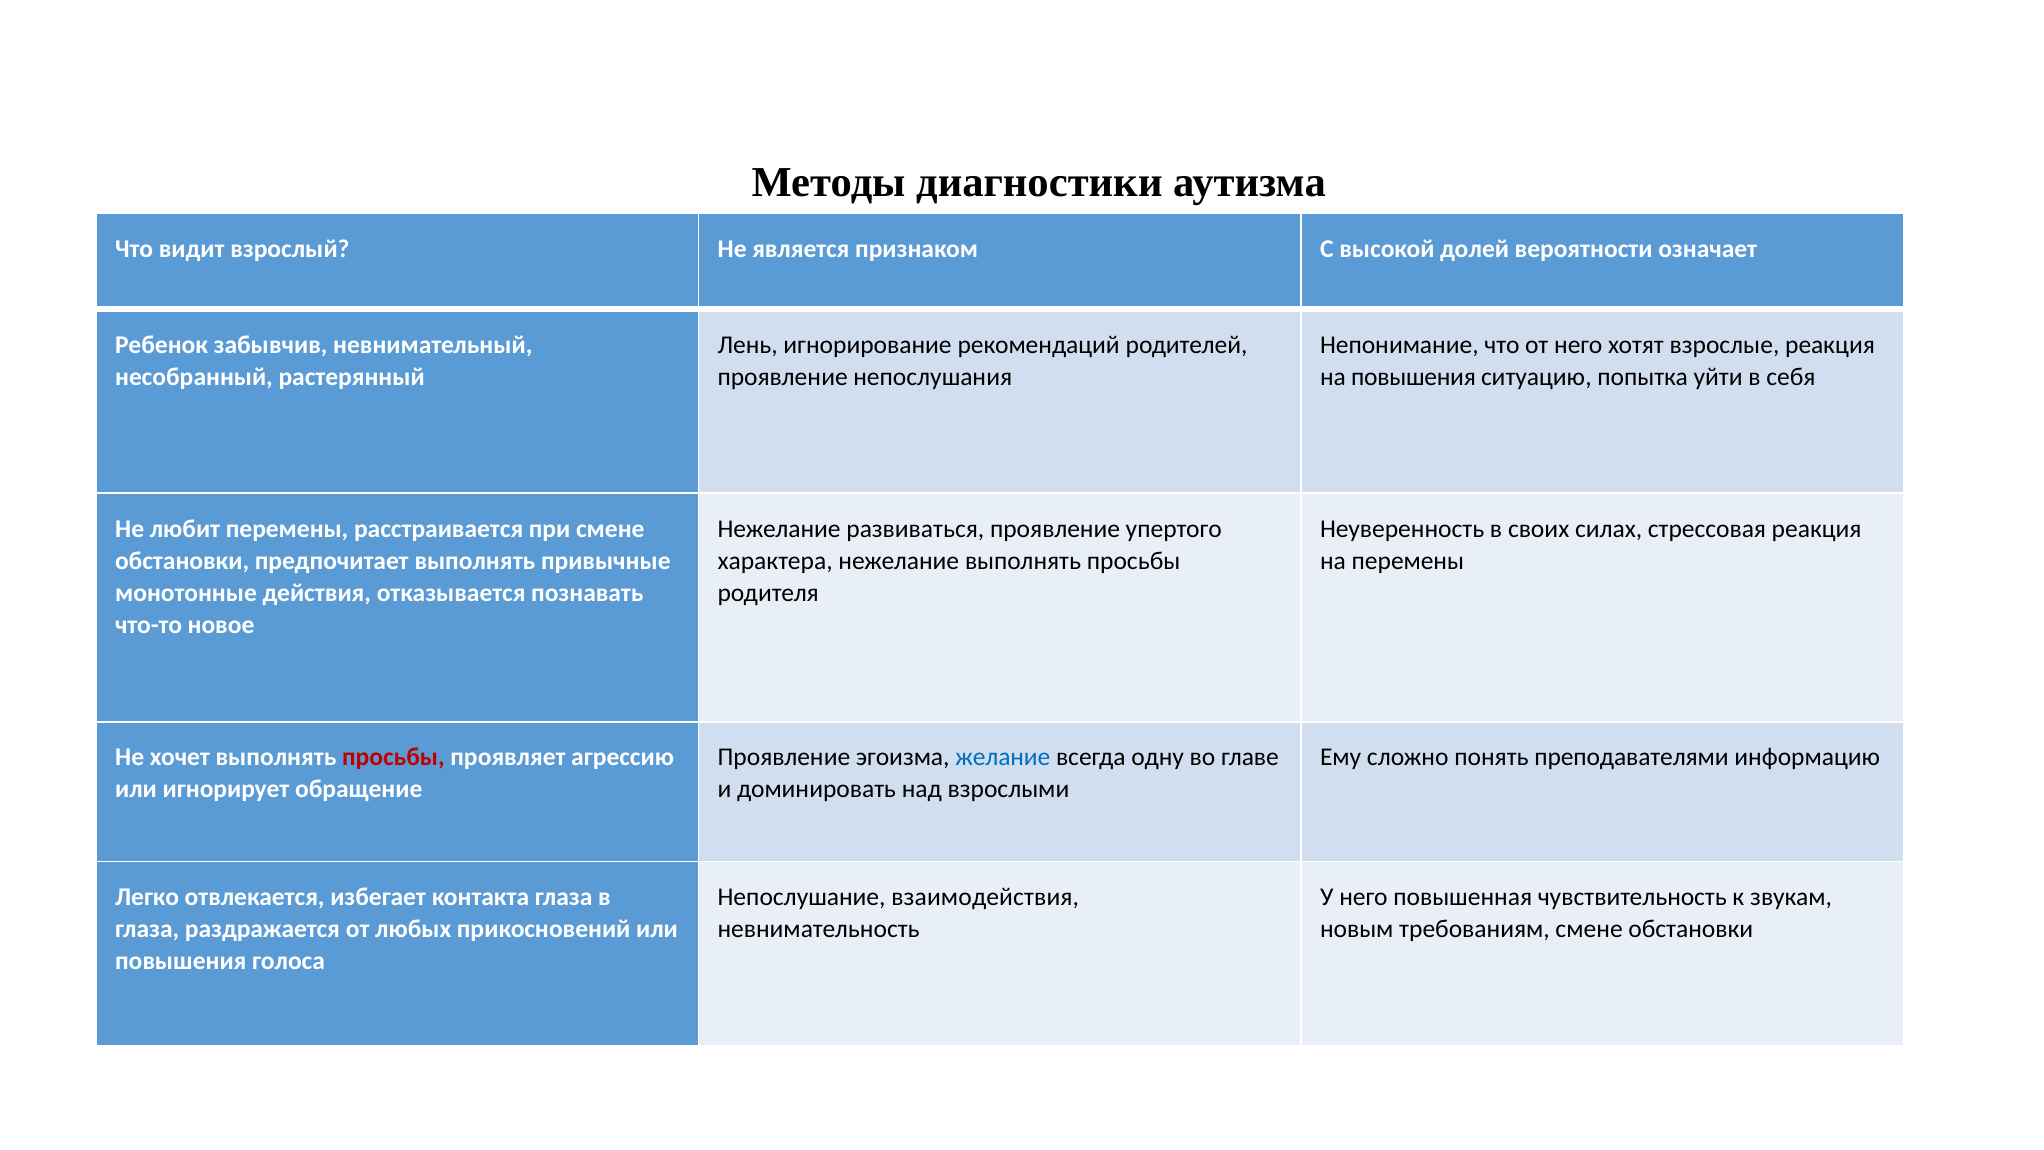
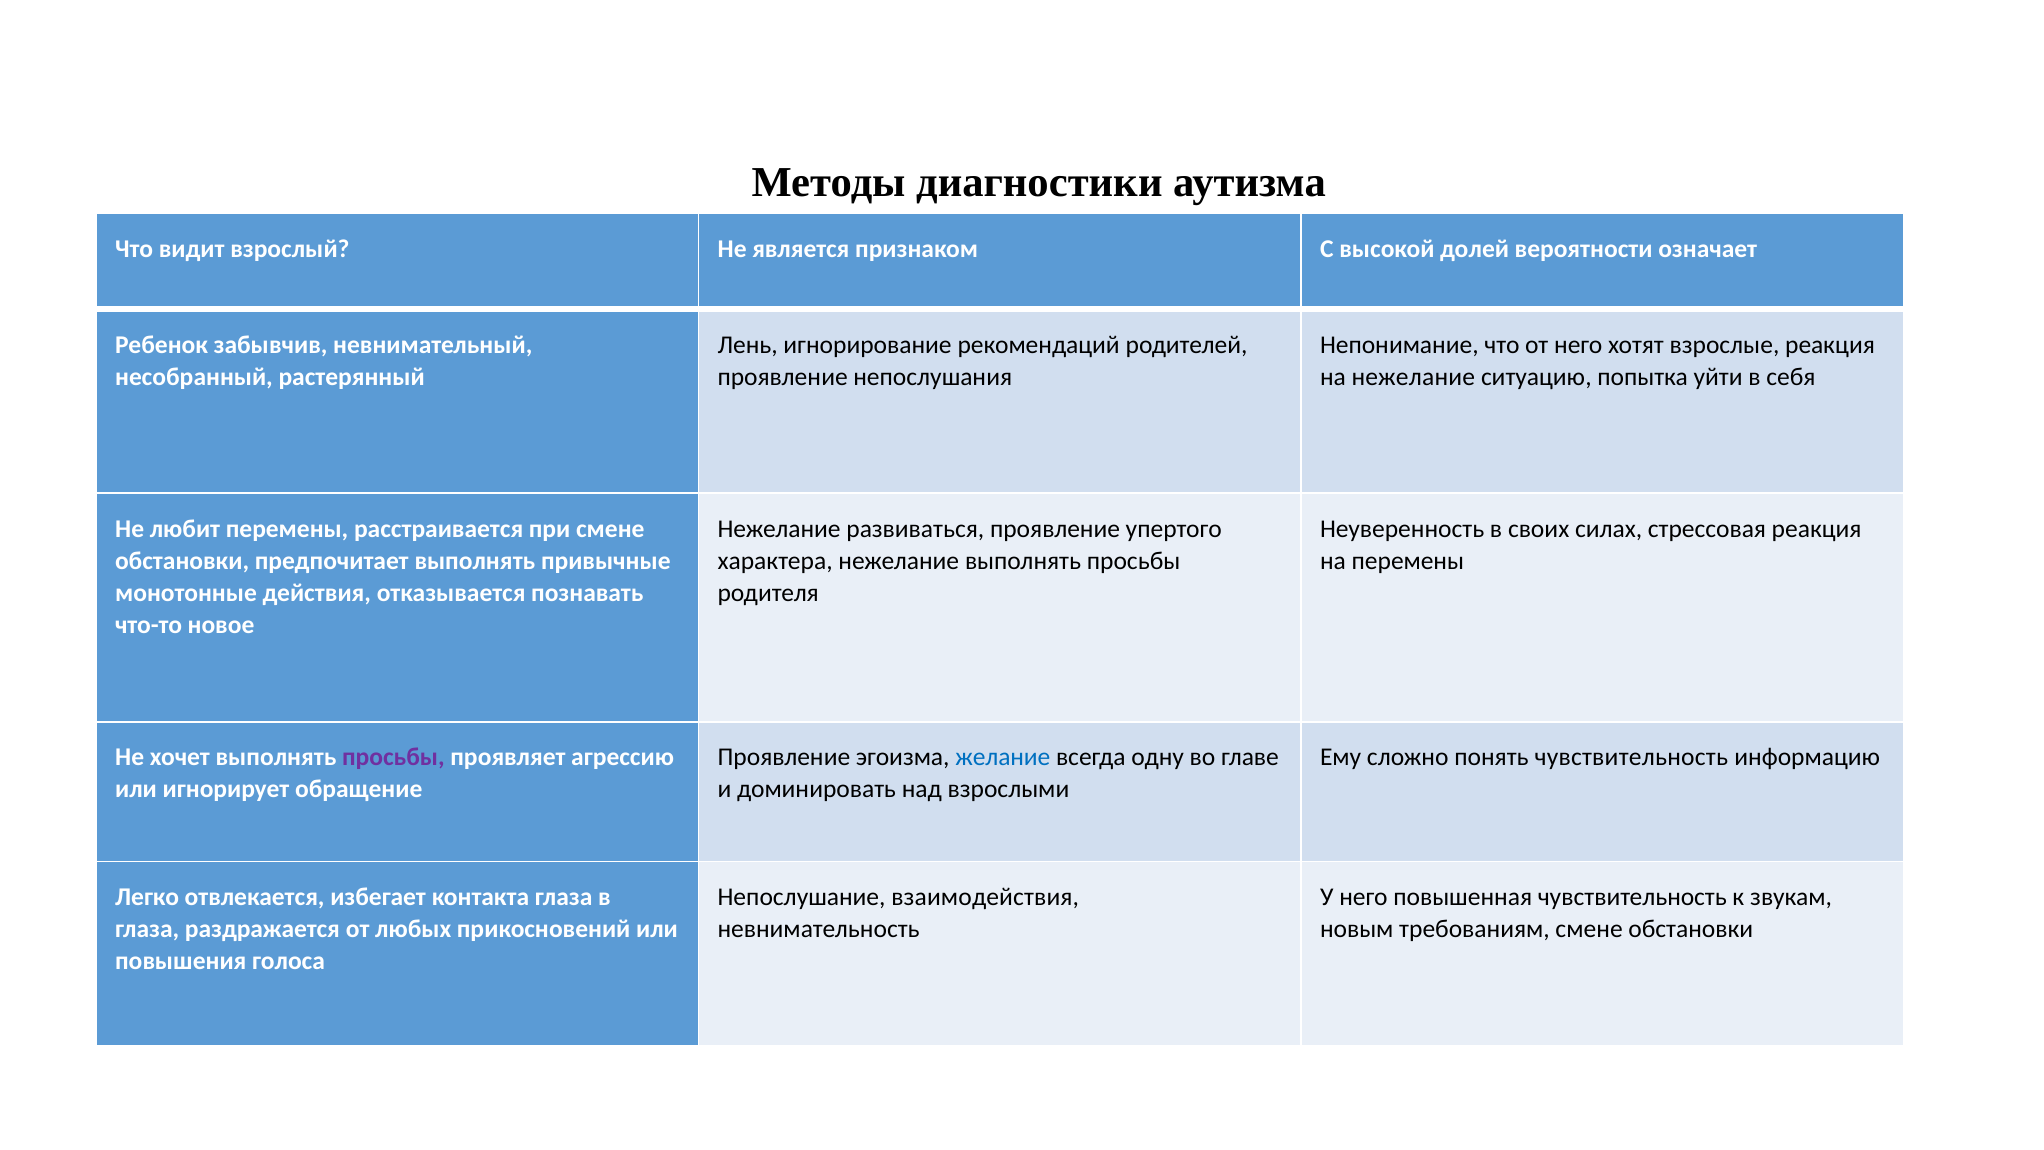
на повышения: повышения -> нежелание
просьбы at (393, 757) colour: red -> purple
понять преподавателями: преподавателями -> чувствительность
